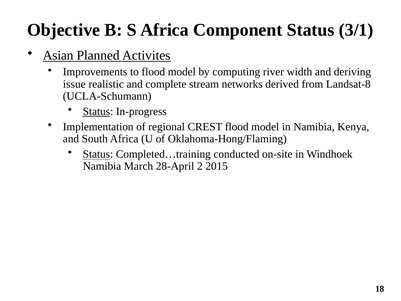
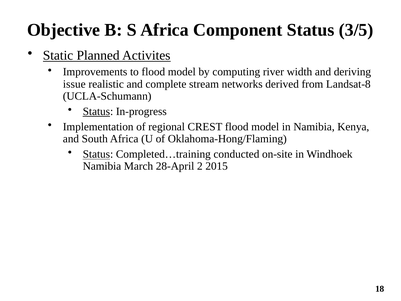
3/1: 3/1 -> 3/5
Asian: Asian -> Static
